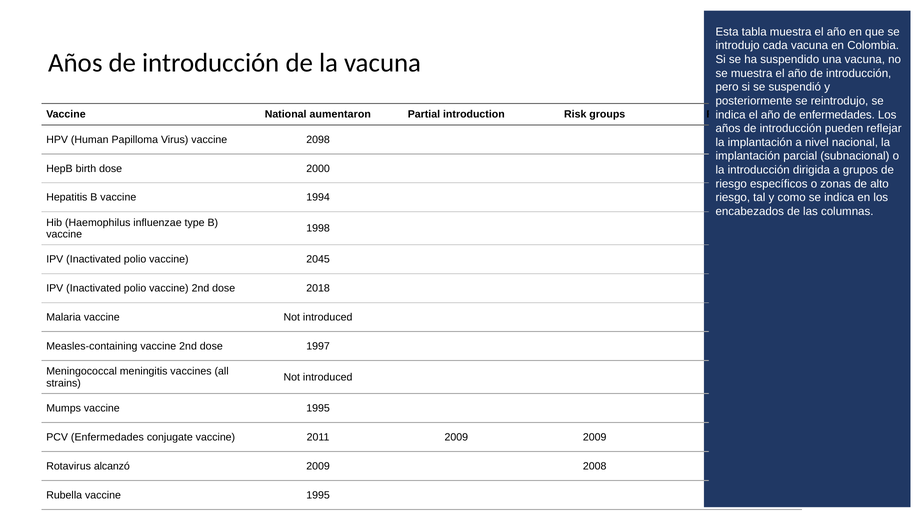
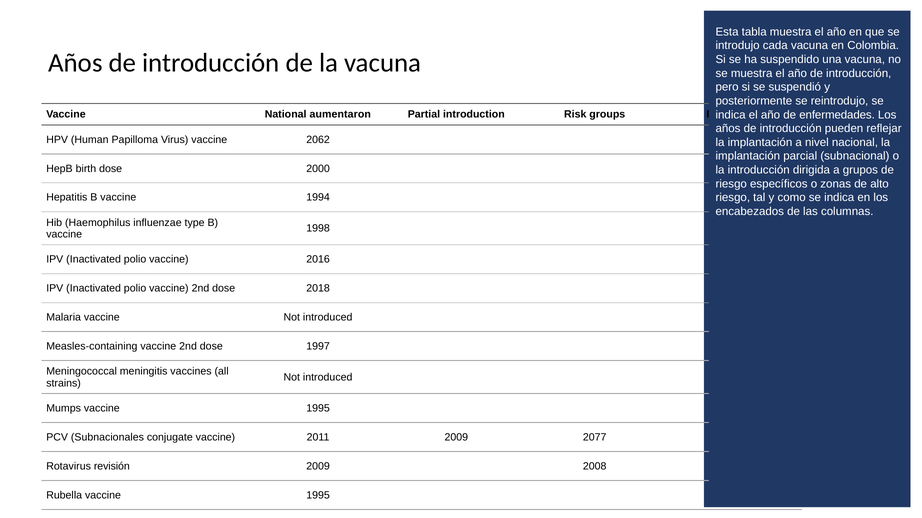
2098: 2098 -> 2062
vaccine 2045: 2045 -> 2016
PCV Enfermedades: Enfermedades -> Subnacionales
2009 2009: 2009 -> 2077
alcanzó: alcanzó -> revisión
